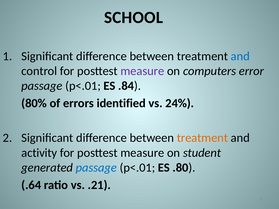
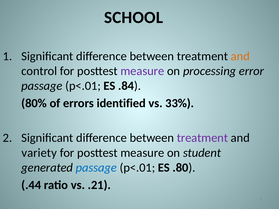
and at (240, 56) colour: blue -> orange
computers: computers -> processing
24%: 24% -> 33%
treatment at (202, 138) colour: orange -> purple
activity: activity -> variety
.64: .64 -> .44
